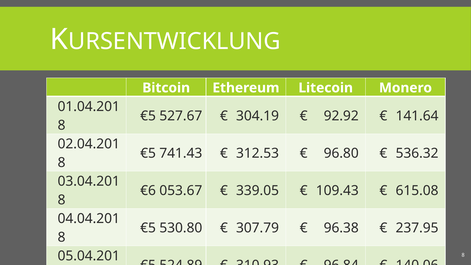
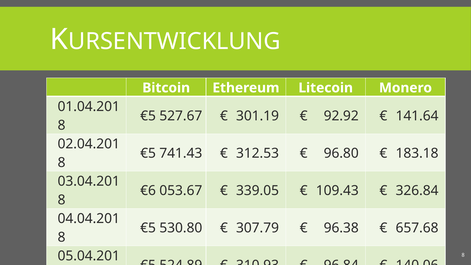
304.19: 304.19 -> 301.19
536.32: 536.32 -> 183.18
615.08: 615.08 -> 326.84
237.95: 237.95 -> 657.68
